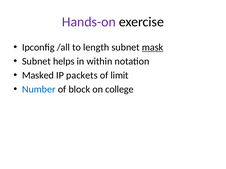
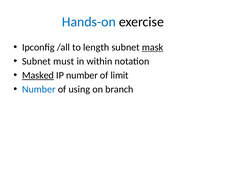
Hands-on colour: purple -> blue
helps: helps -> must
Masked underline: none -> present
IP packets: packets -> number
block: block -> using
college: college -> branch
